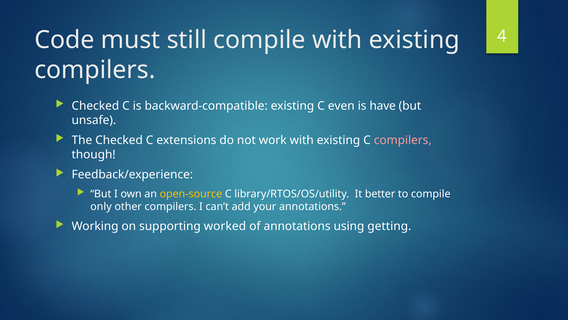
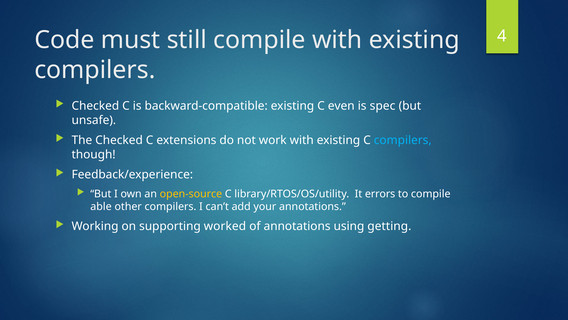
have: have -> spec
compilers at (403, 140) colour: pink -> light blue
better: better -> errors
only: only -> able
